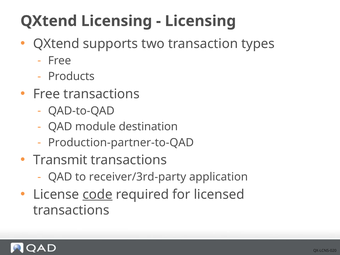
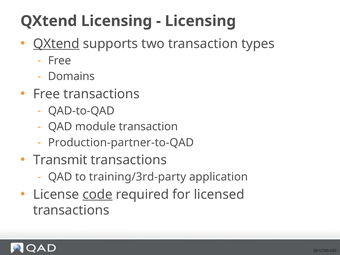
QXtend at (56, 44) underline: none -> present
Products: Products -> Domains
module destination: destination -> transaction
receiver/3rd-party: receiver/3rd-party -> training/3rd-party
